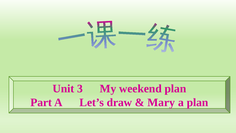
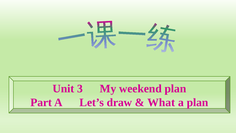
Mary: Mary -> What
